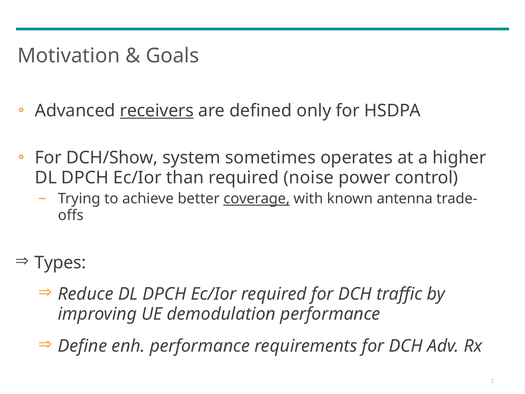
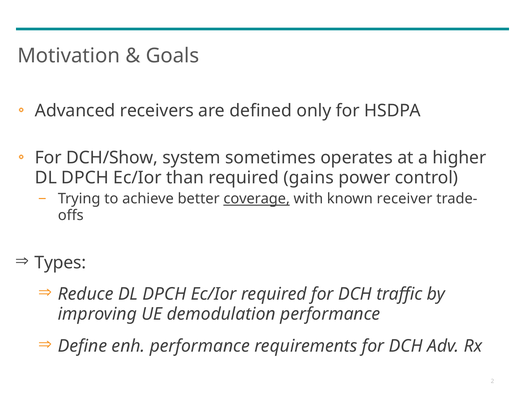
receivers underline: present -> none
noise: noise -> gains
antenna: antenna -> receiver
